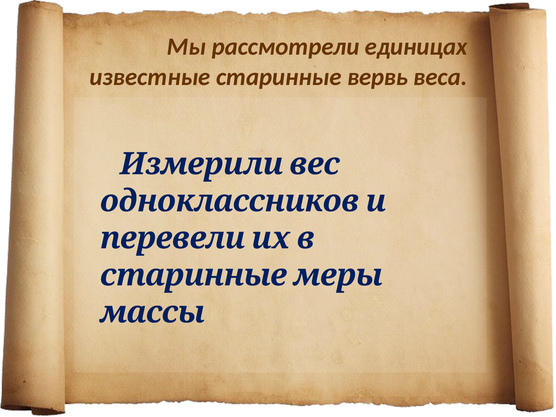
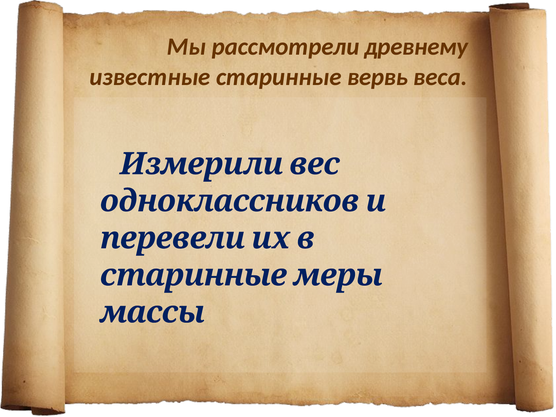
единицах: единицах -> древнему
